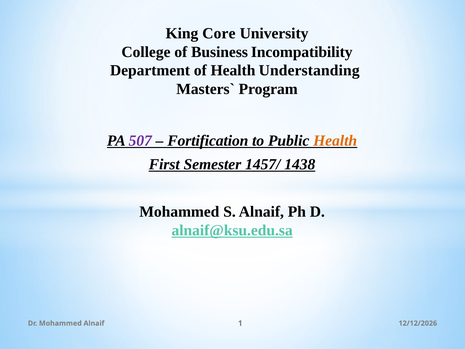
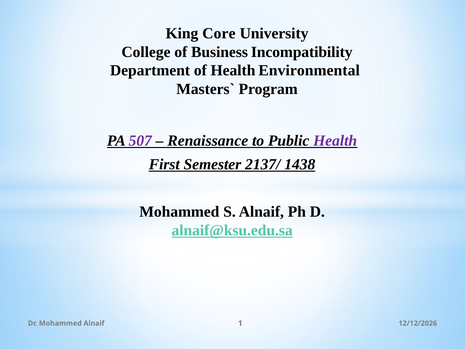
Understanding: Understanding -> Environmental
Fortification: Fortification -> Renaissance
Health at (335, 141) colour: orange -> purple
1457/: 1457/ -> 2137/
